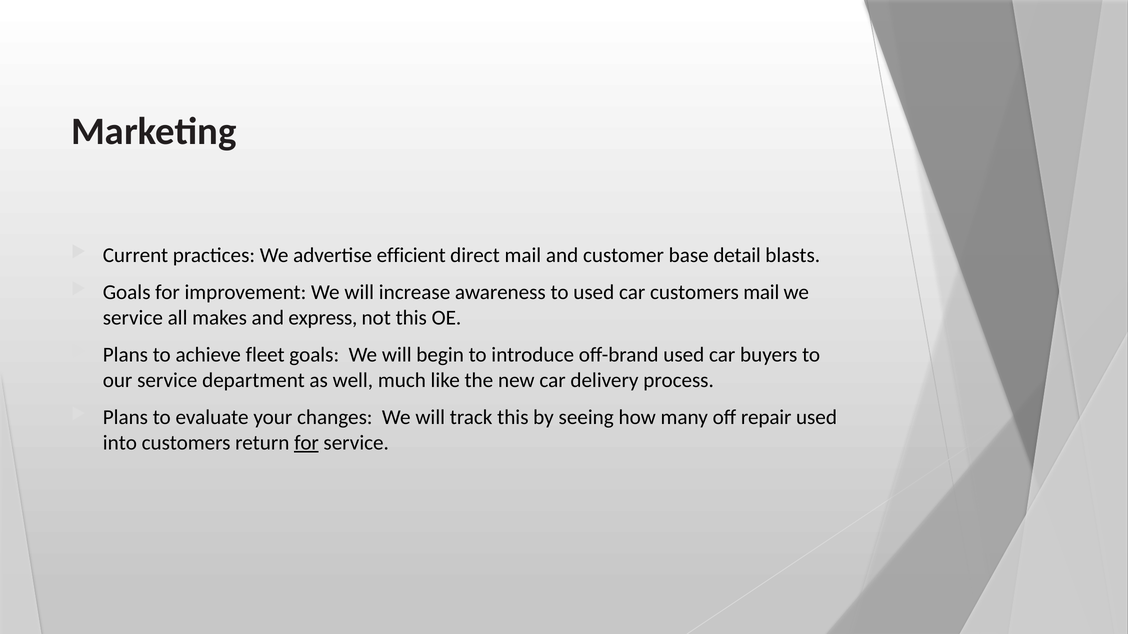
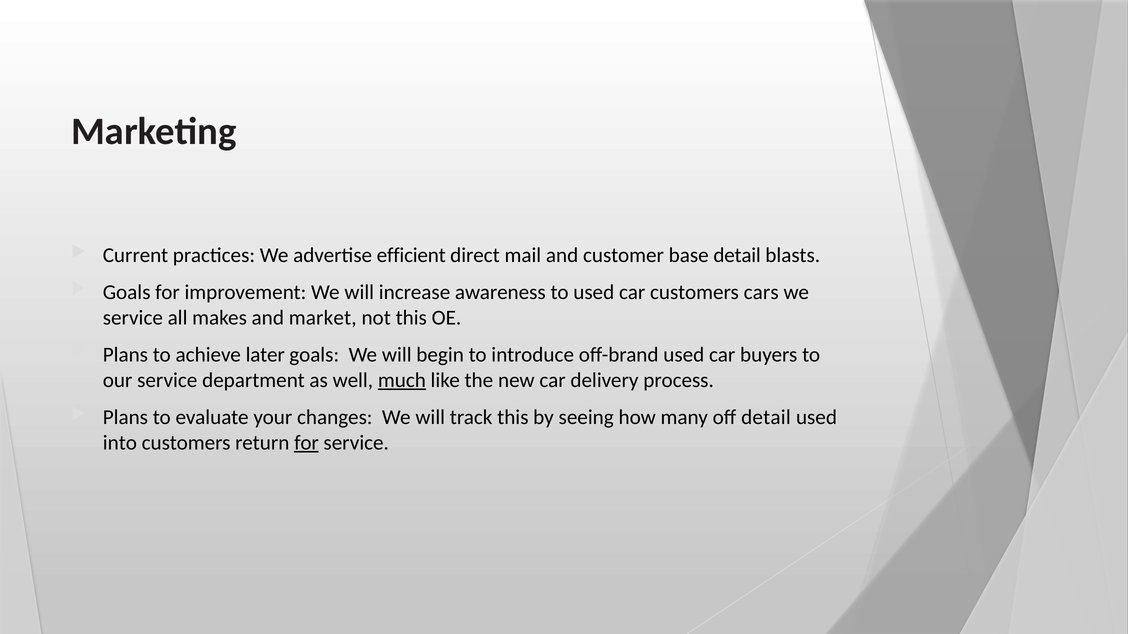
customers mail: mail -> cars
express: express -> market
fleet: fleet -> later
much underline: none -> present
off repair: repair -> detail
